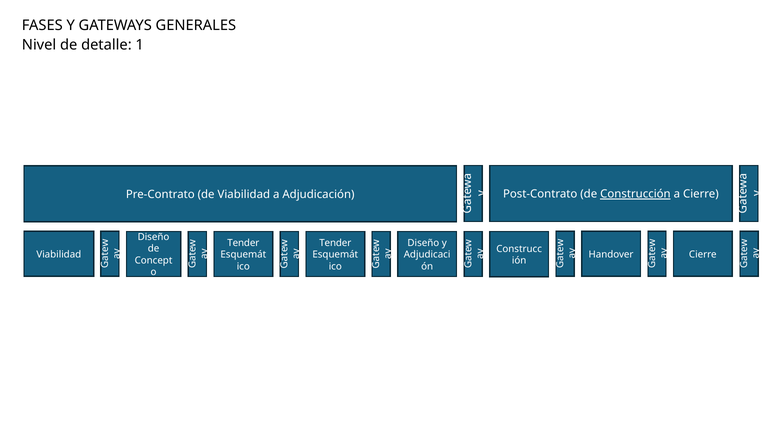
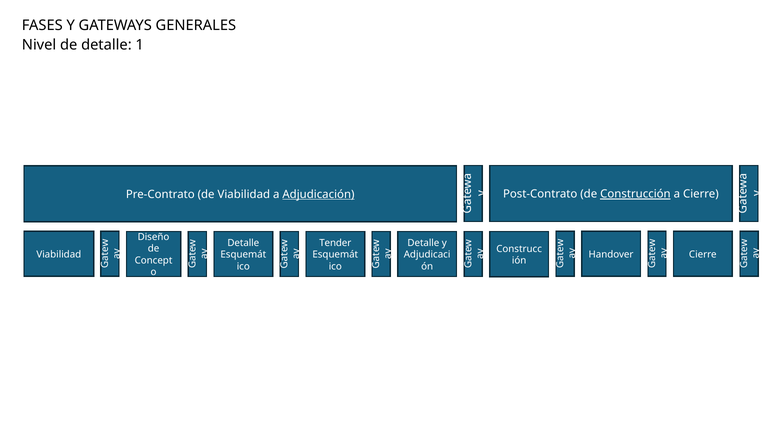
Adjudicación underline: none -> present
Tender at (243, 243): Tender -> Detalle
Diseño at (423, 243): Diseño -> Detalle
